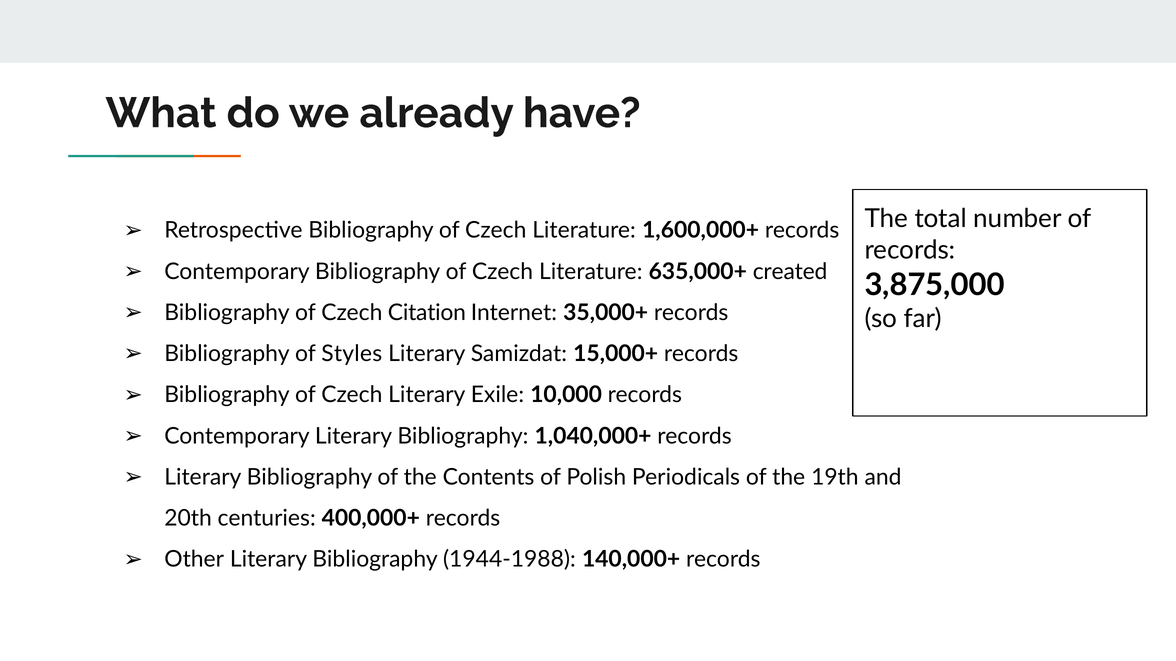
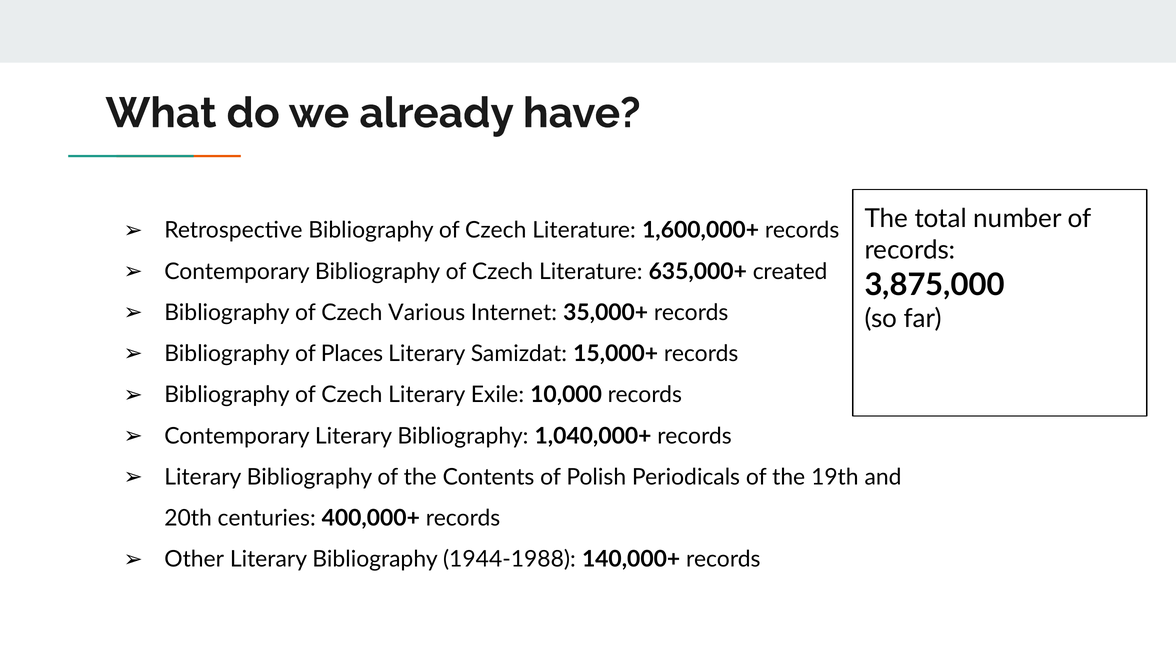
Citation: Citation -> Various
Styles: Styles -> Places
